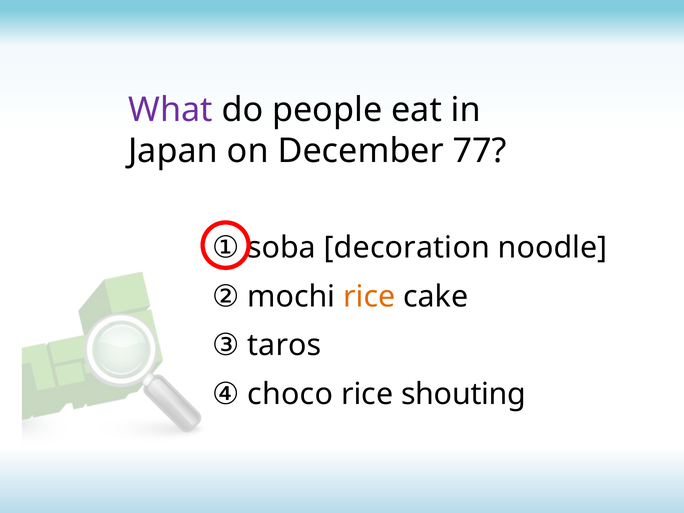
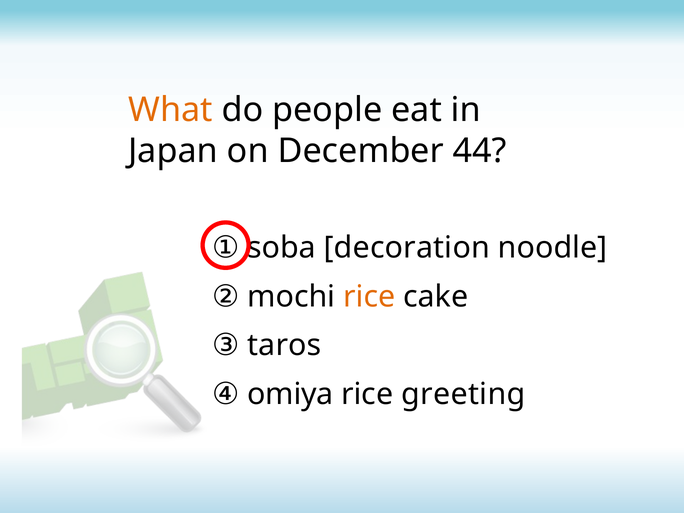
What colour: purple -> orange
77: 77 -> 44
choco: choco -> omiya
shouting: shouting -> greeting
